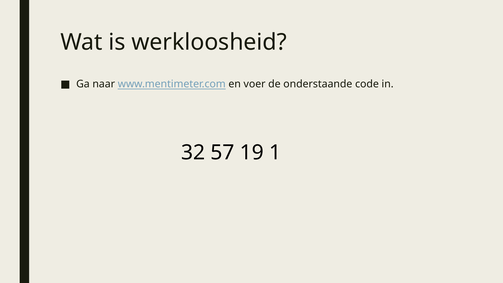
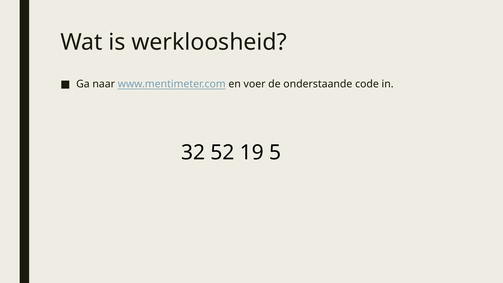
57: 57 -> 52
1: 1 -> 5
